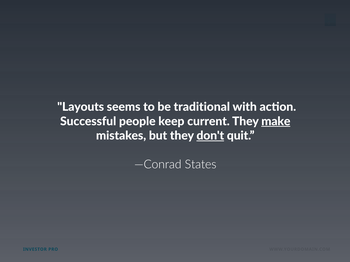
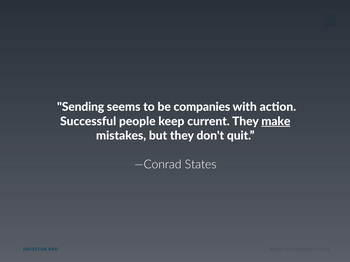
Layouts: Layouts -> Sending
traditional: traditional -> companies
don't underline: present -> none
